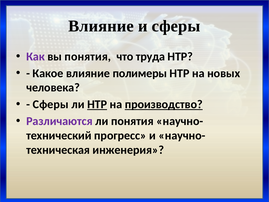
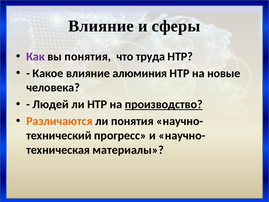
полимеры: полимеры -> алюминия
новых: новых -> новые
Сферы at (51, 104): Сферы -> Людей
НТР at (97, 104) underline: present -> none
Различаются colour: purple -> orange
инженерия: инженерия -> материалы
